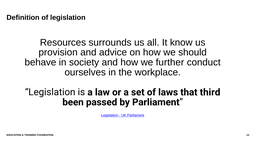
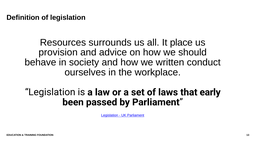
know: know -> place
further: further -> written
third: third -> early
